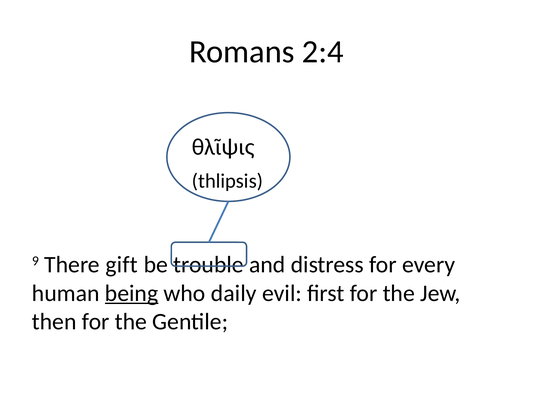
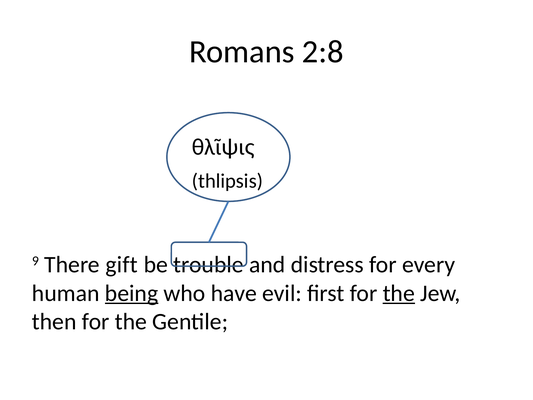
2:4: 2:4 -> 2:8
daily: daily -> have
the at (399, 293) underline: none -> present
